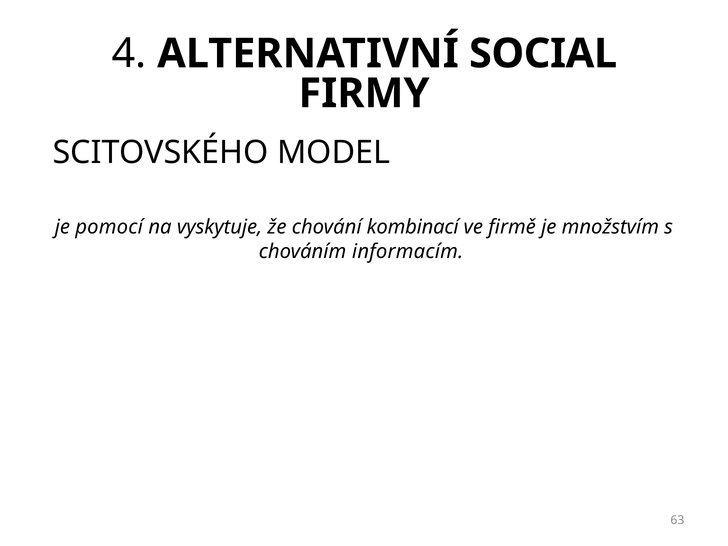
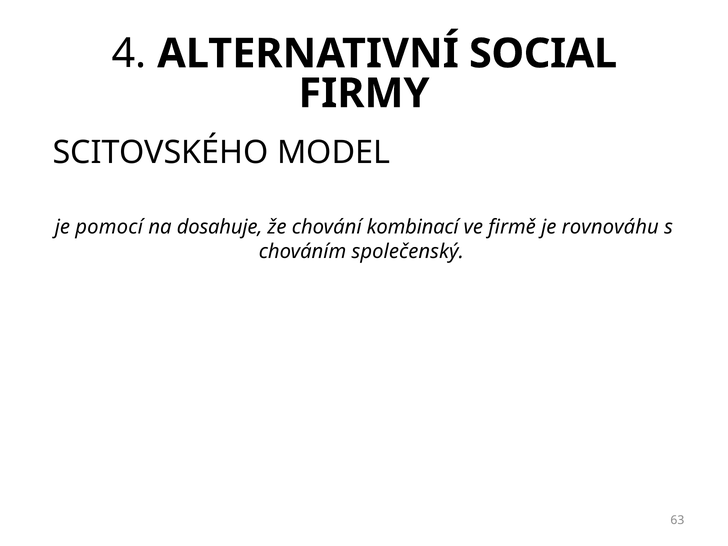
vyskytuje: vyskytuje -> dosahuje
množstvím: množstvím -> rovnováhu
informacím: informacím -> společenský
